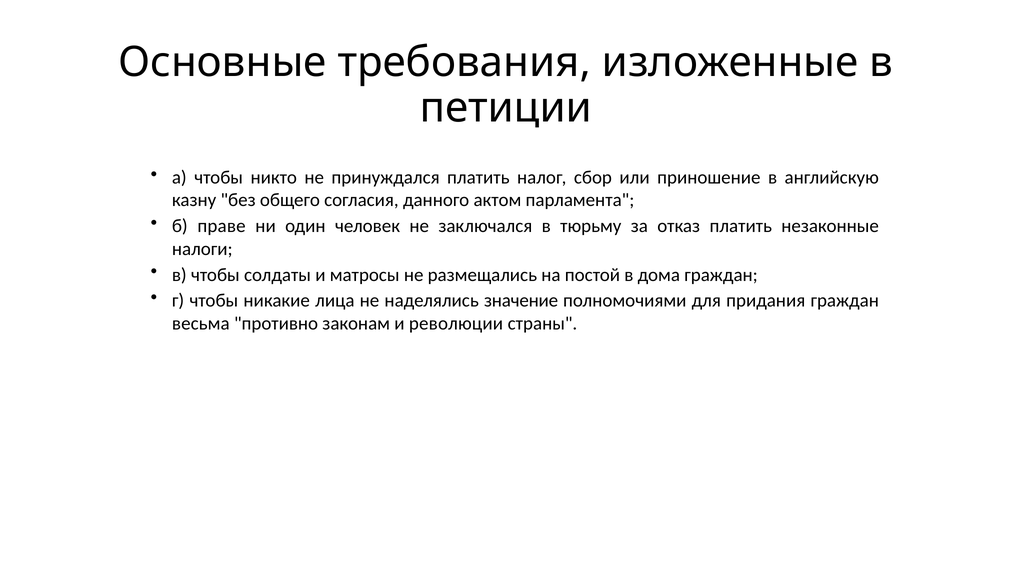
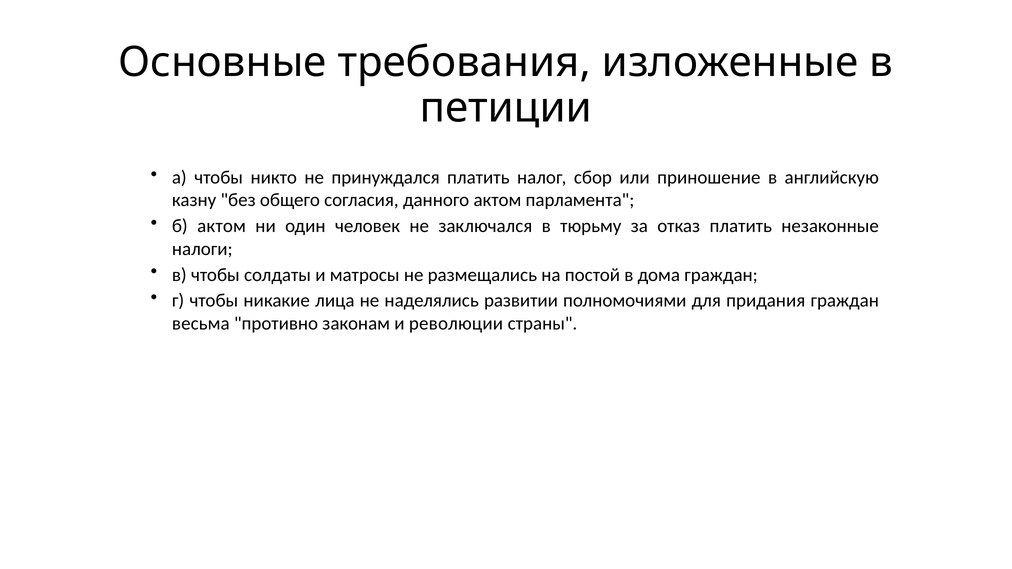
б праве: праве -> актом
значение: значение -> развитии
